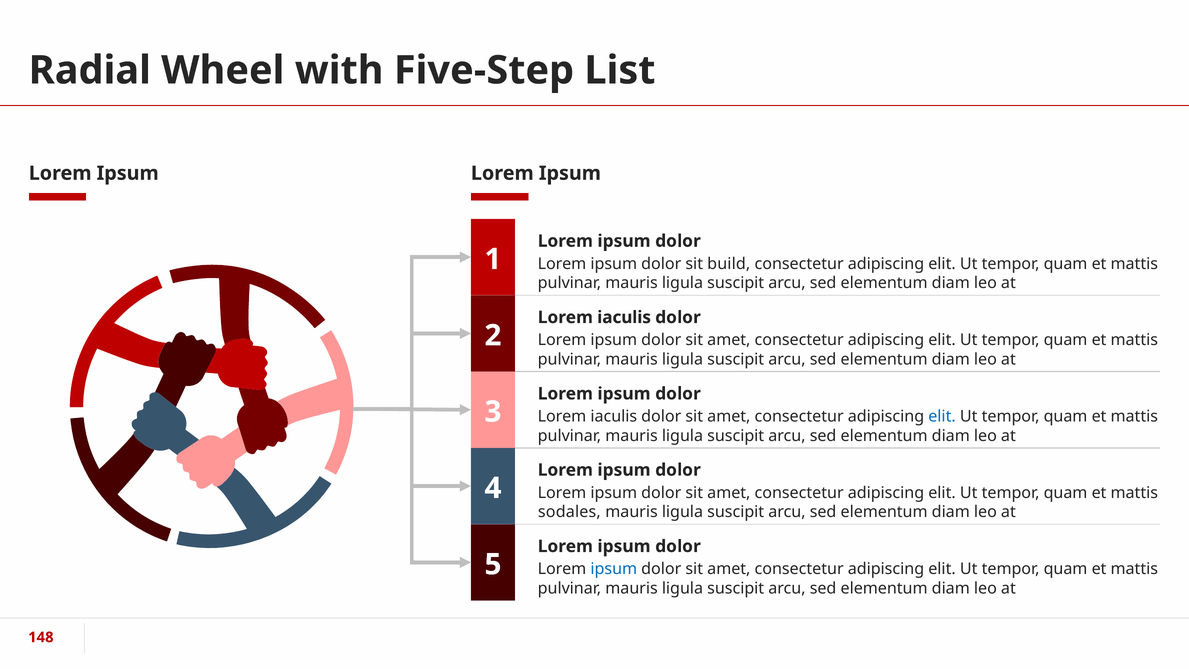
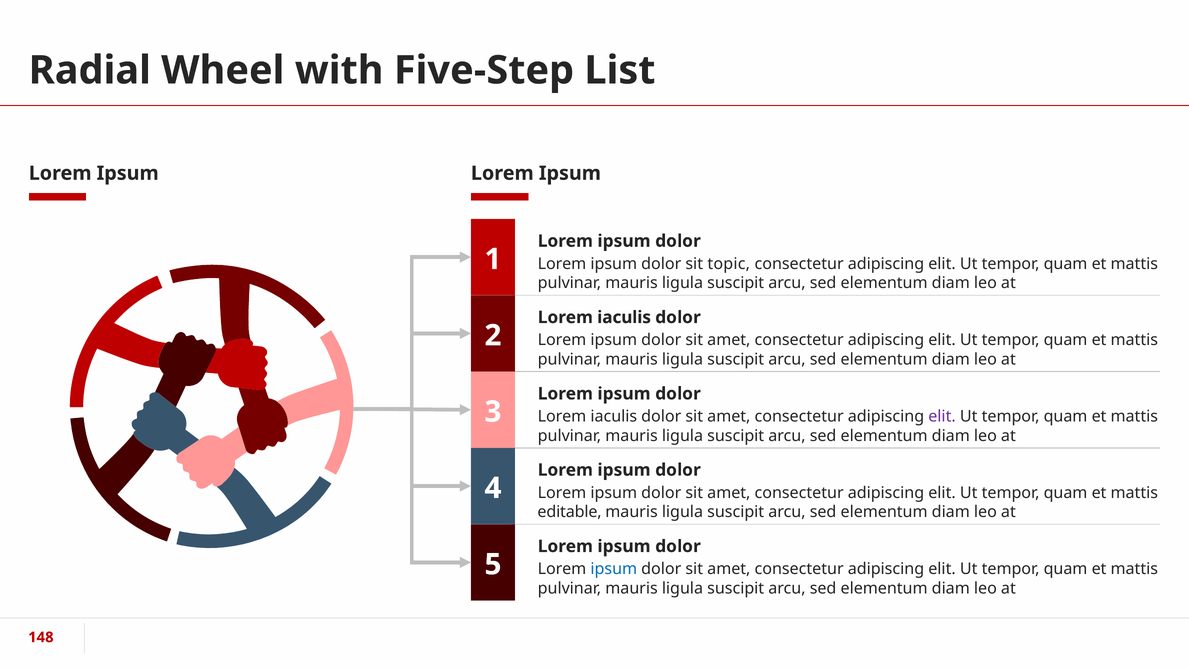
build: build -> topic
elit at (942, 416) colour: blue -> purple
sodales: sodales -> editable
